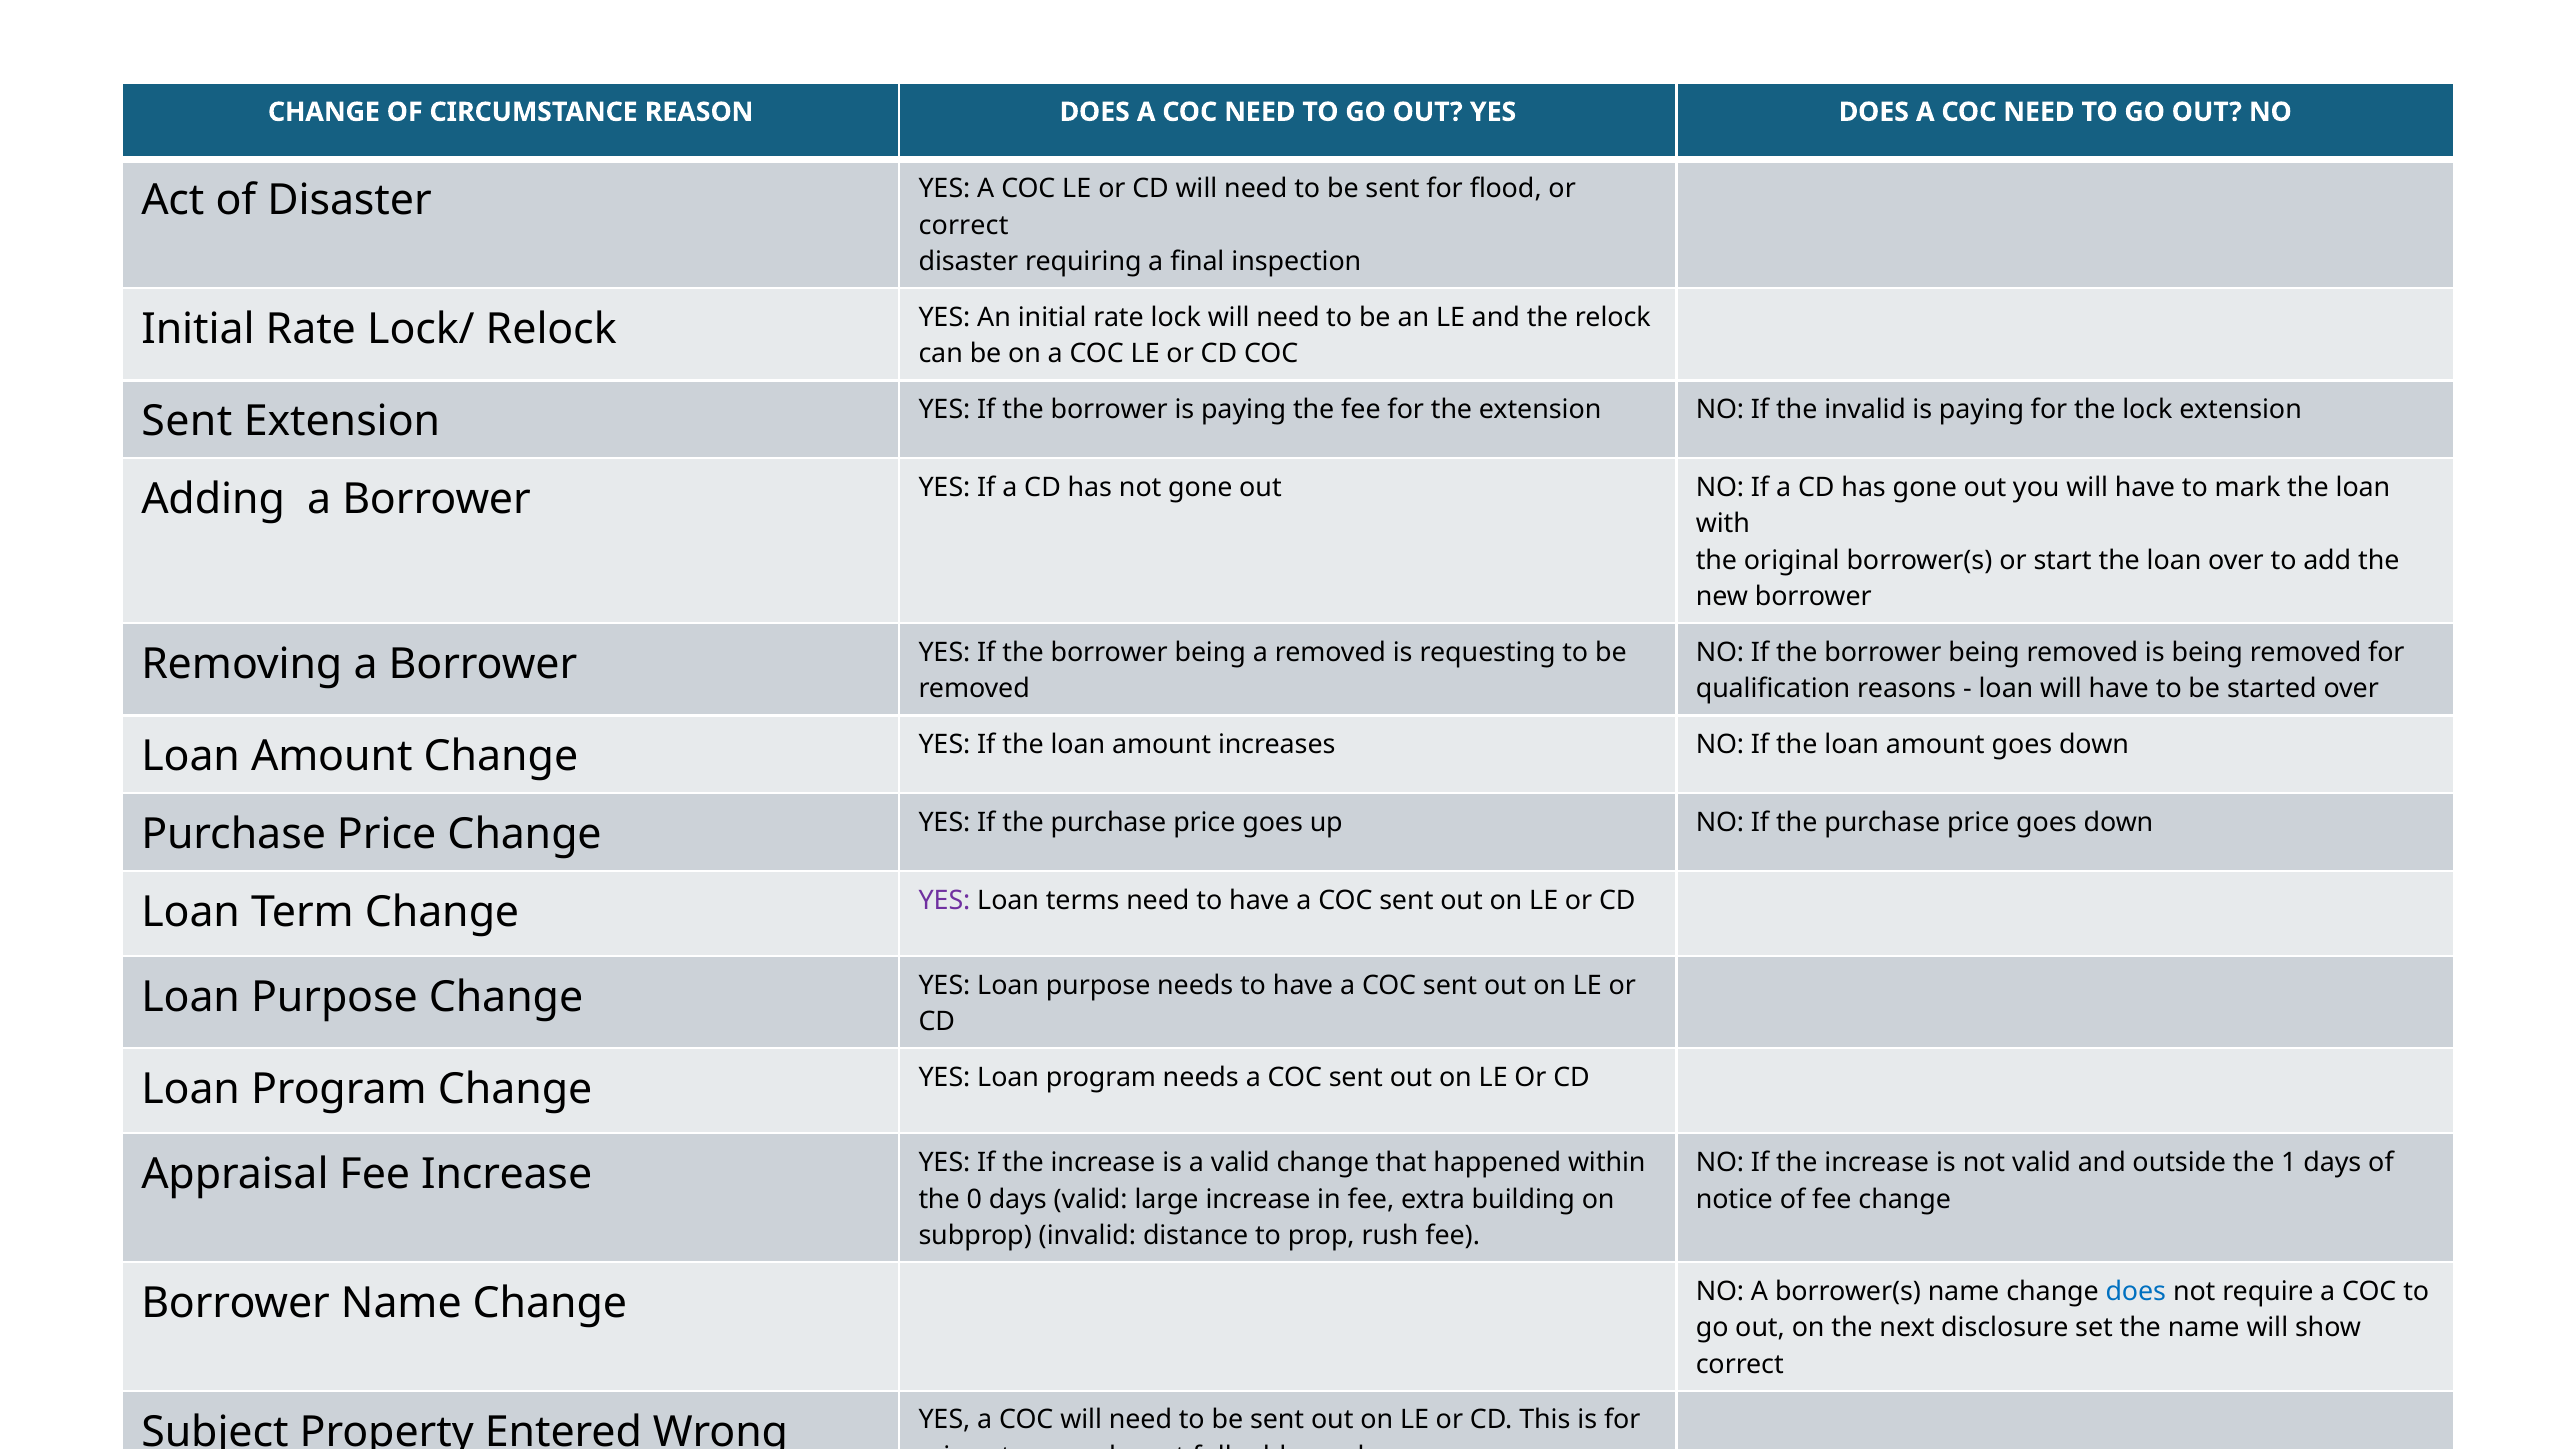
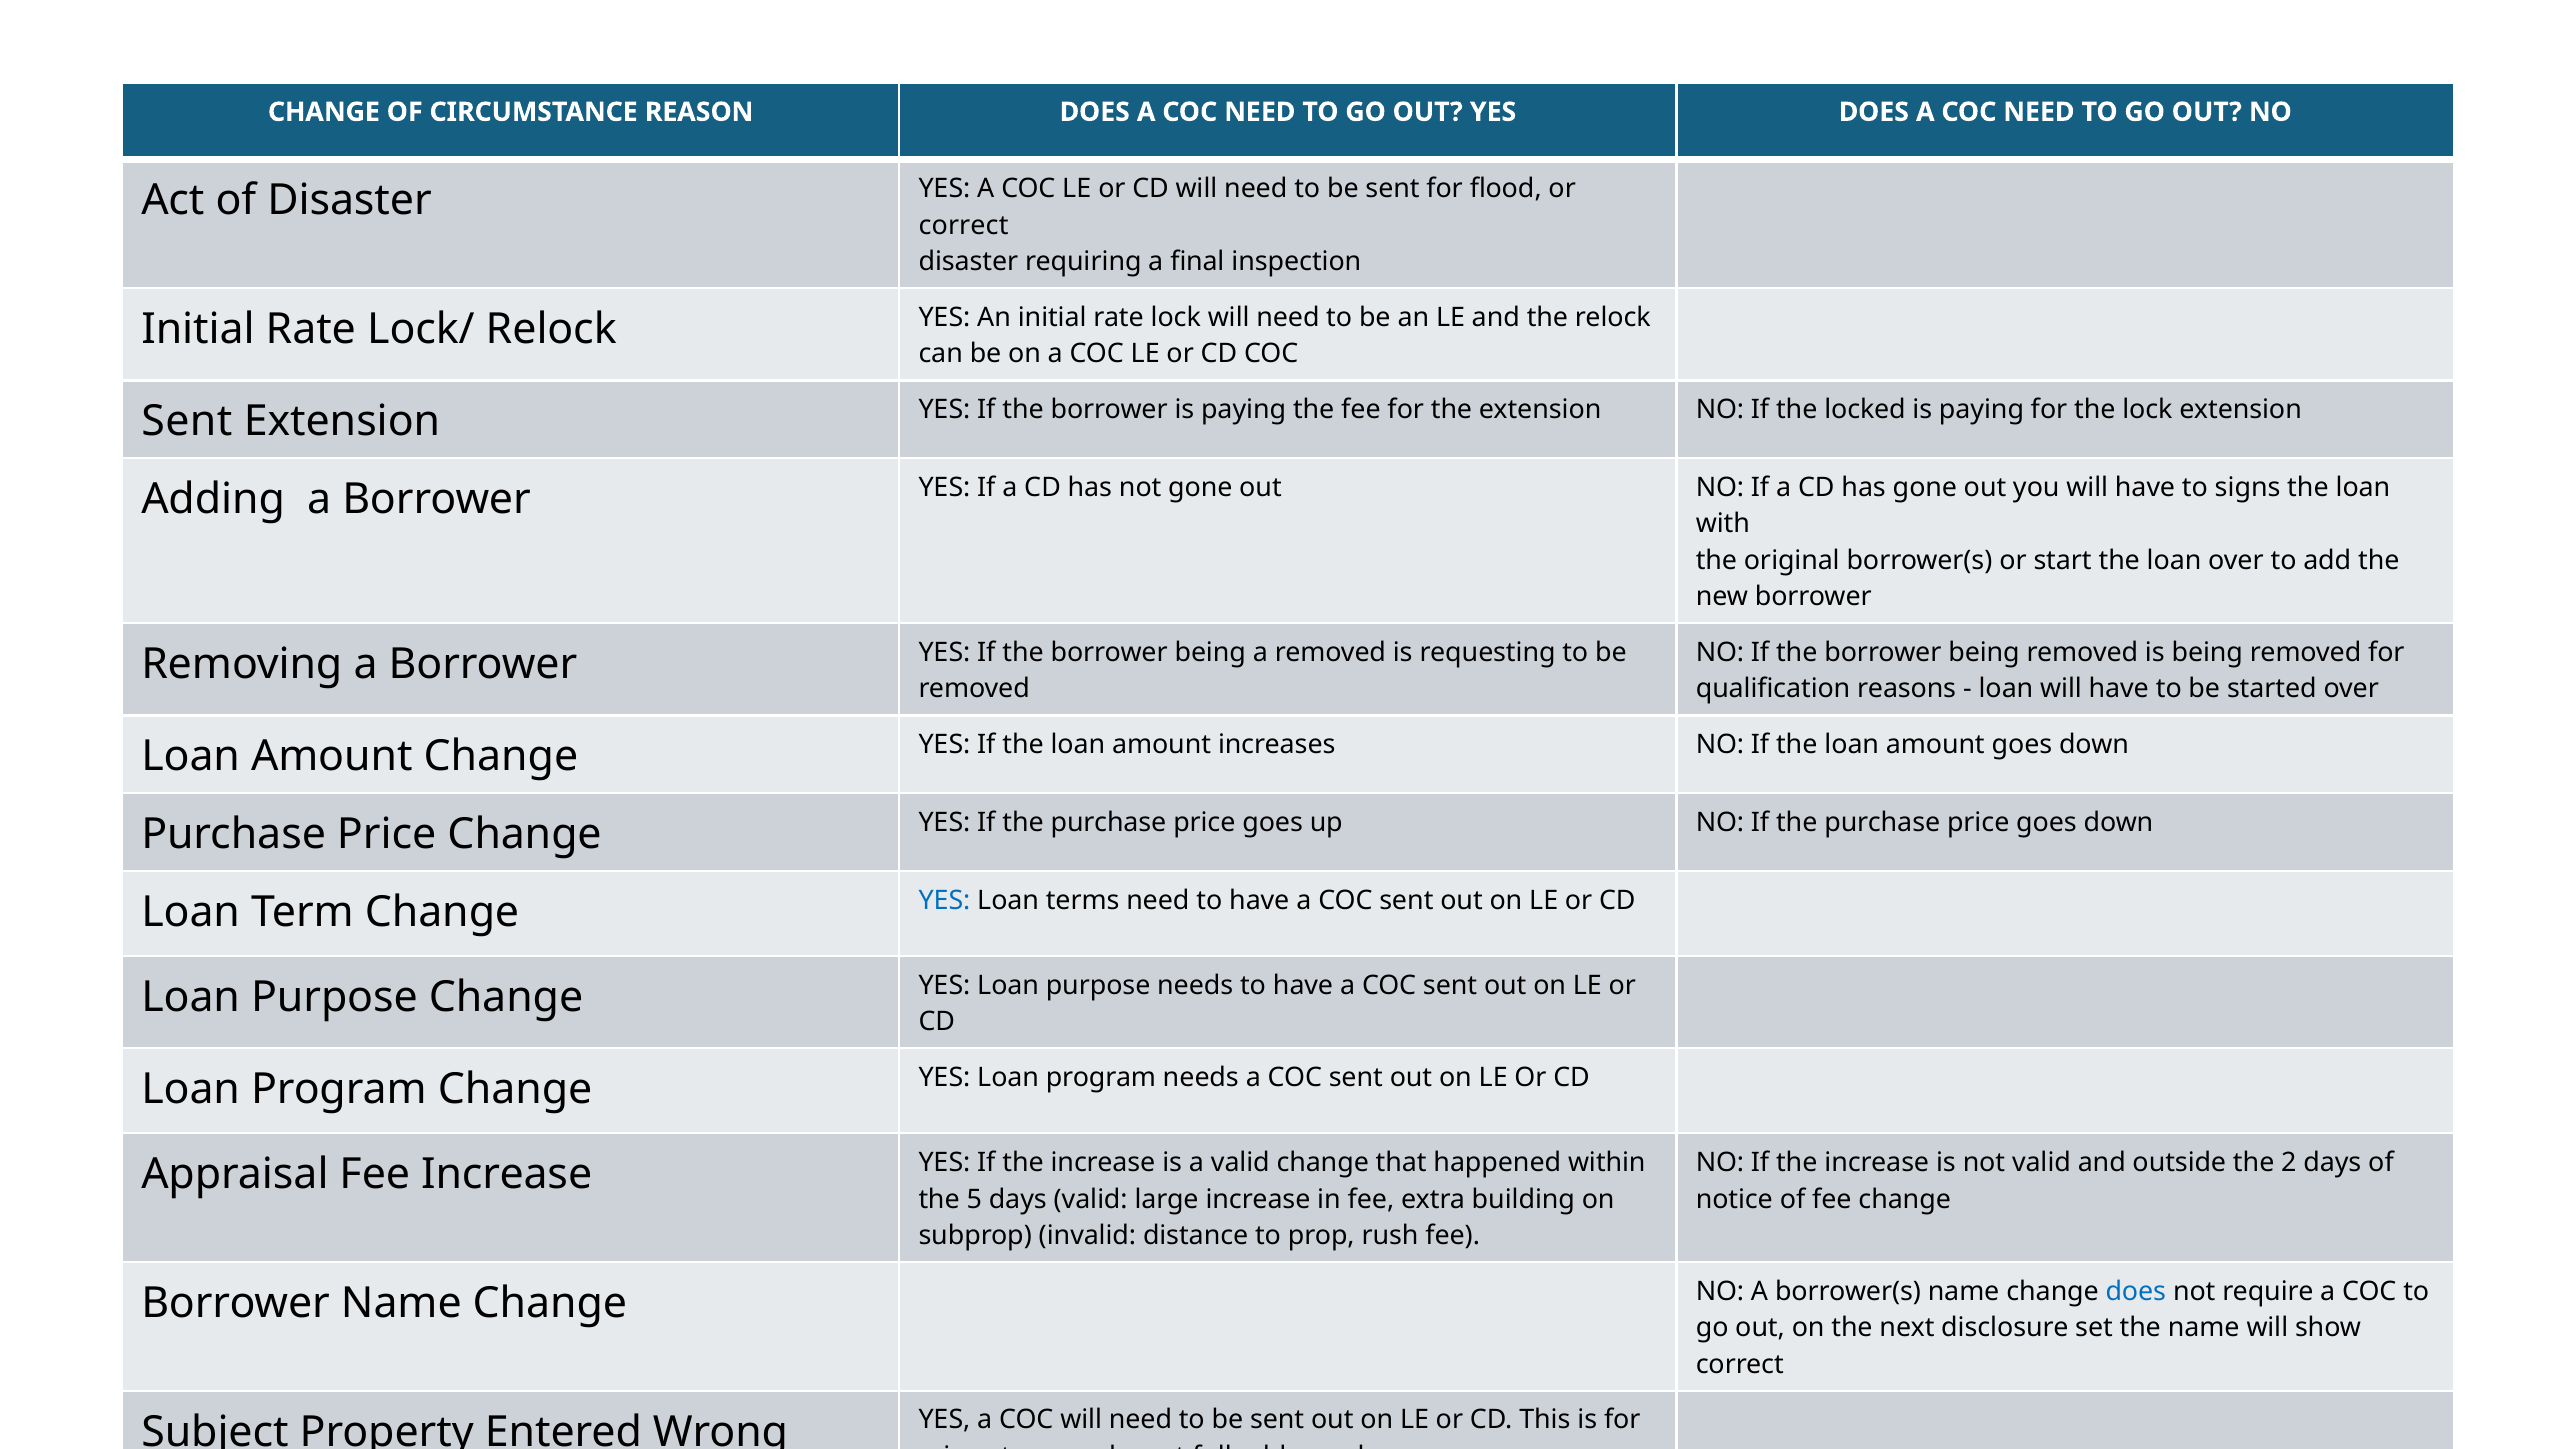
the invalid: invalid -> locked
mark: mark -> signs
YES at (944, 900) colour: purple -> blue
1: 1 -> 2
0: 0 -> 5
